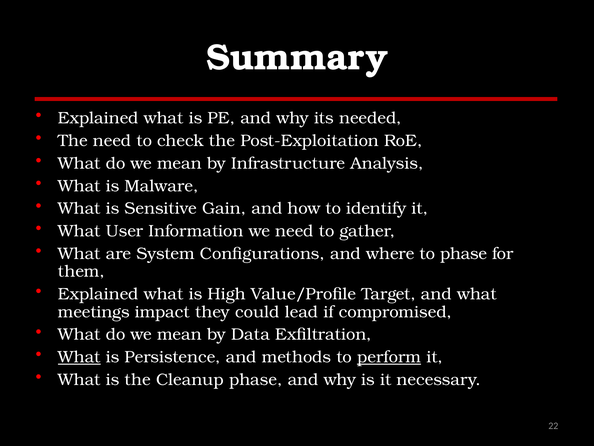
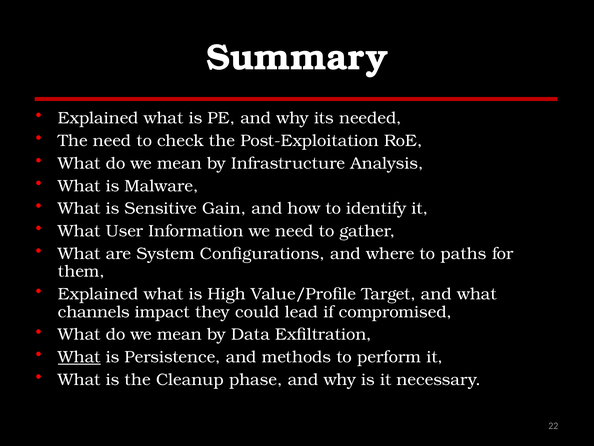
to phase: phase -> paths
meetings: meetings -> channels
perform underline: present -> none
